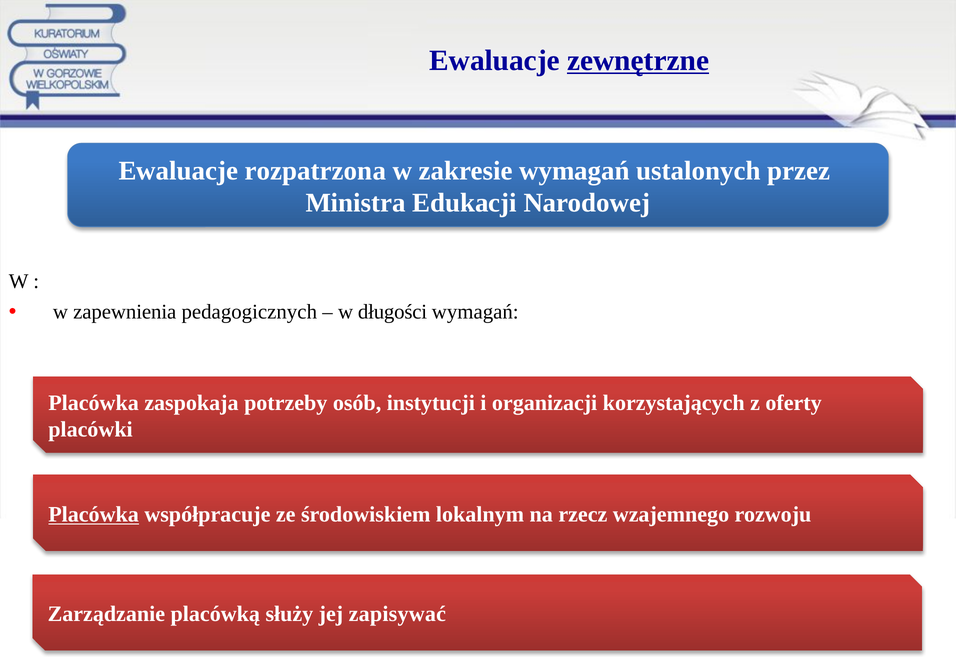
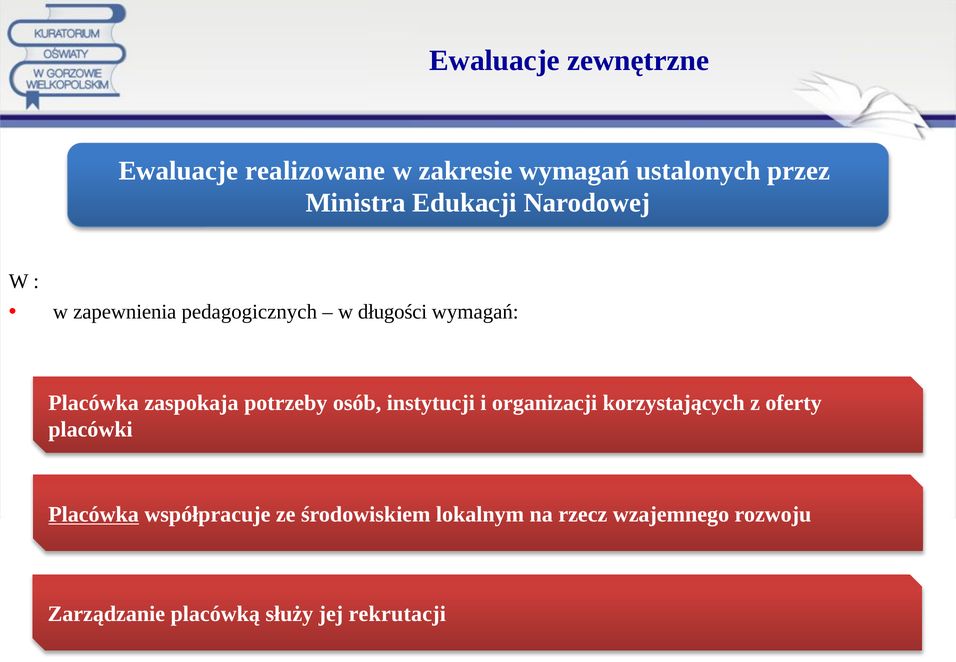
zewnętrzne underline: present -> none
rozpatrzona: rozpatrzona -> realizowane
zapisywać: zapisywać -> rekrutacji
